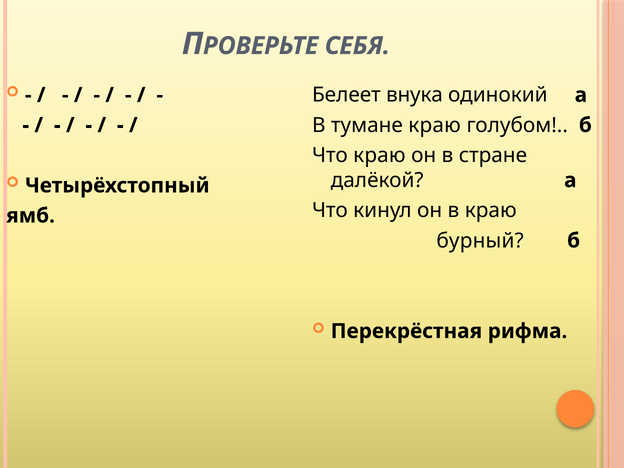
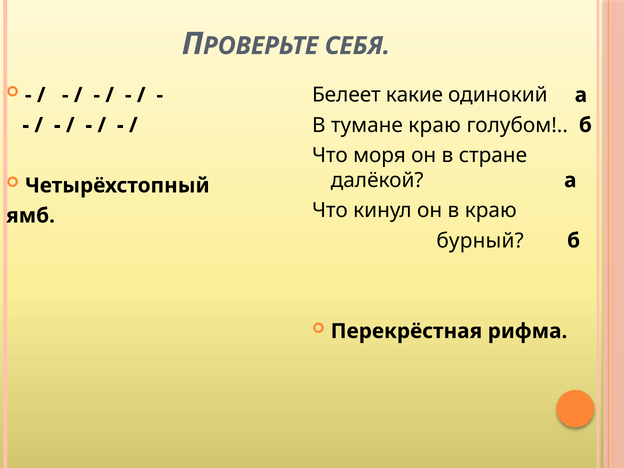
внука: внука -> какие
Что краю: краю -> моря
